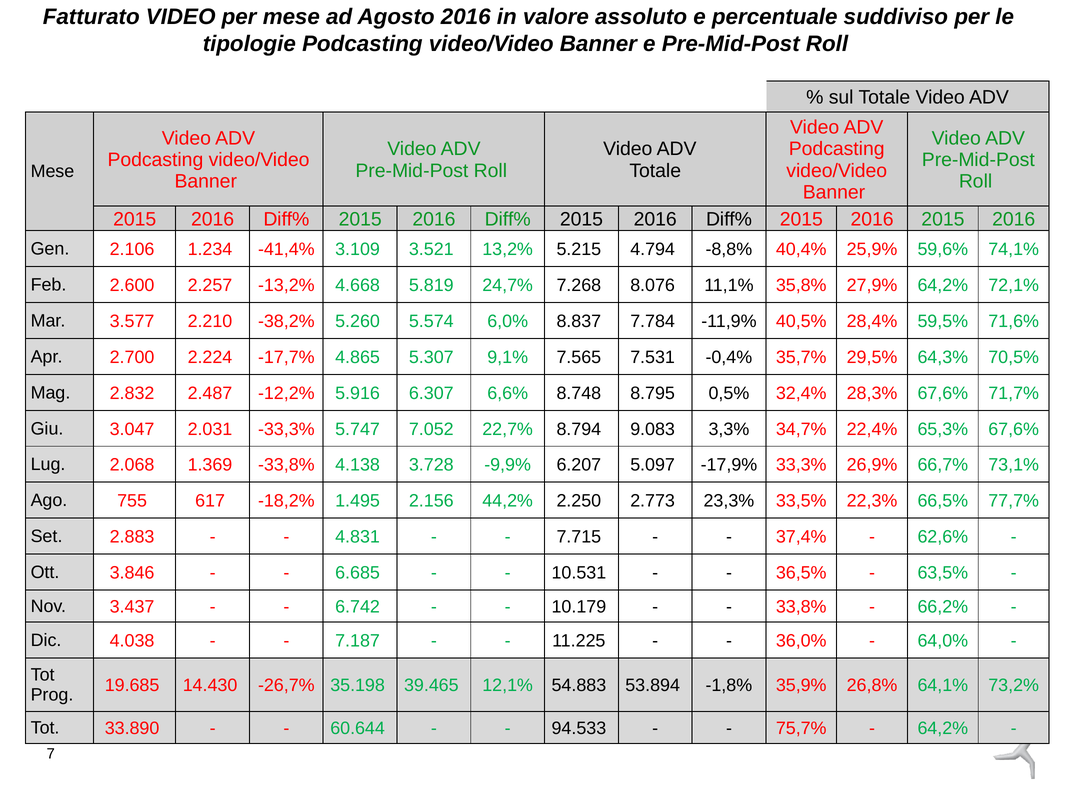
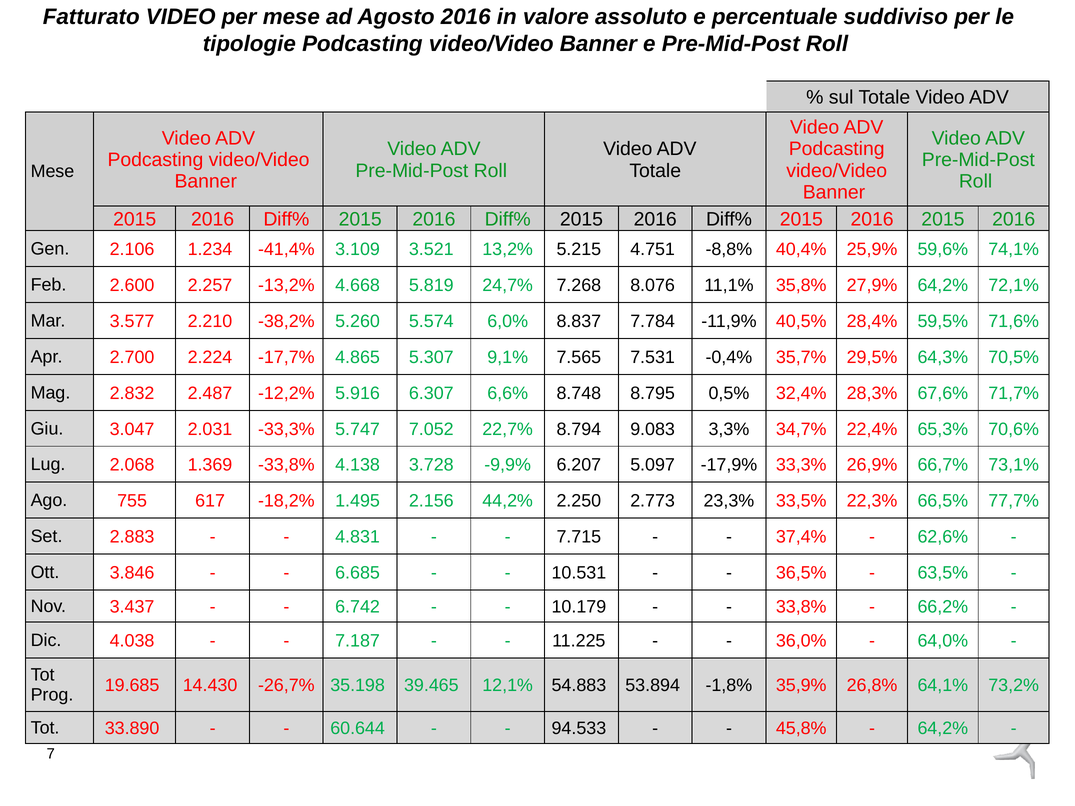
4.794: 4.794 -> 4.751
65,3% 67,6%: 67,6% -> 70,6%
75,7%: 75,7% -> 45,8%
